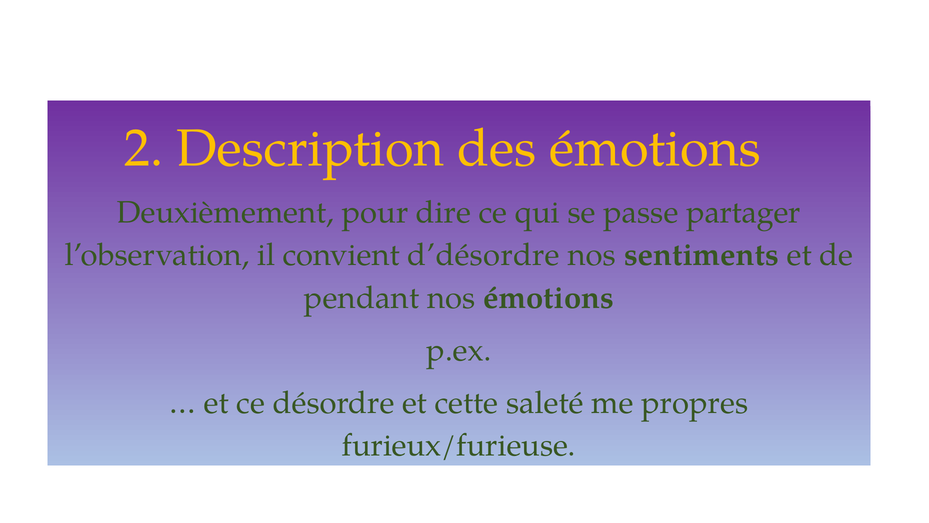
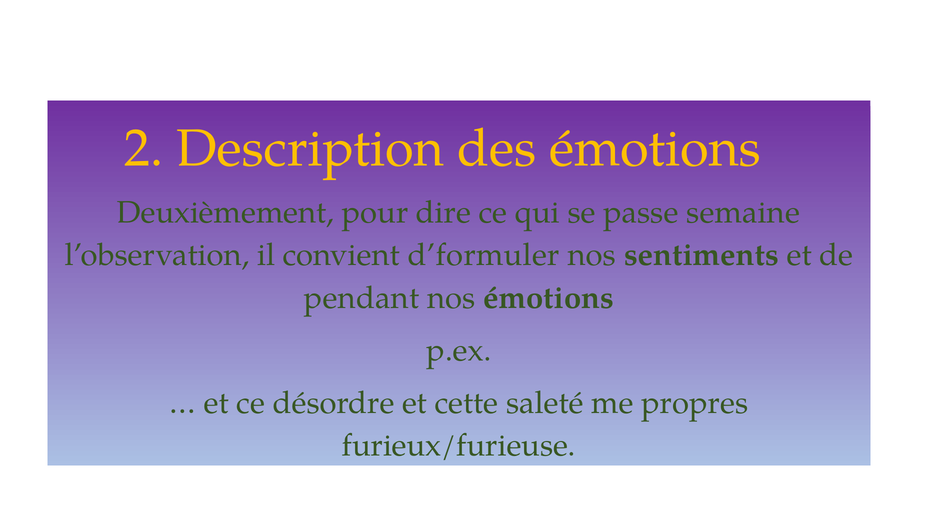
partager: partager -> semaine
d’désordre: d’désordre -> d’formuler
